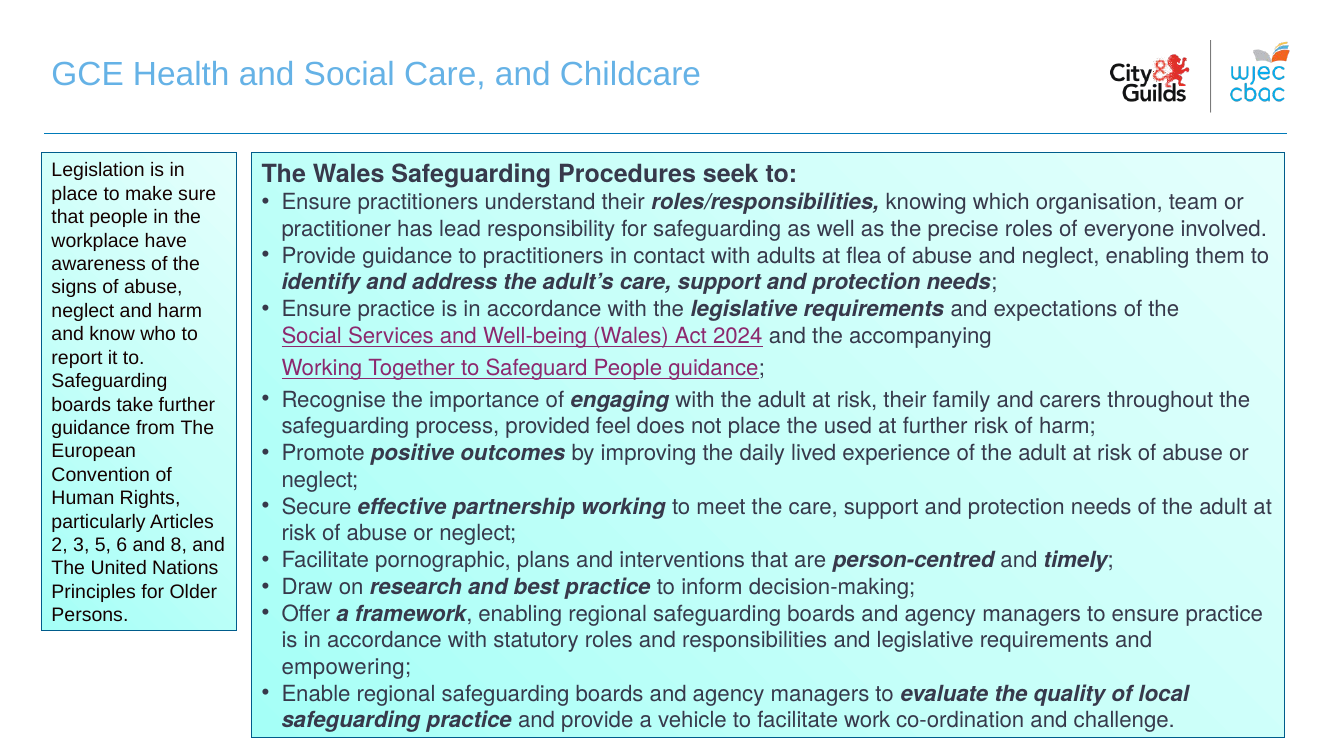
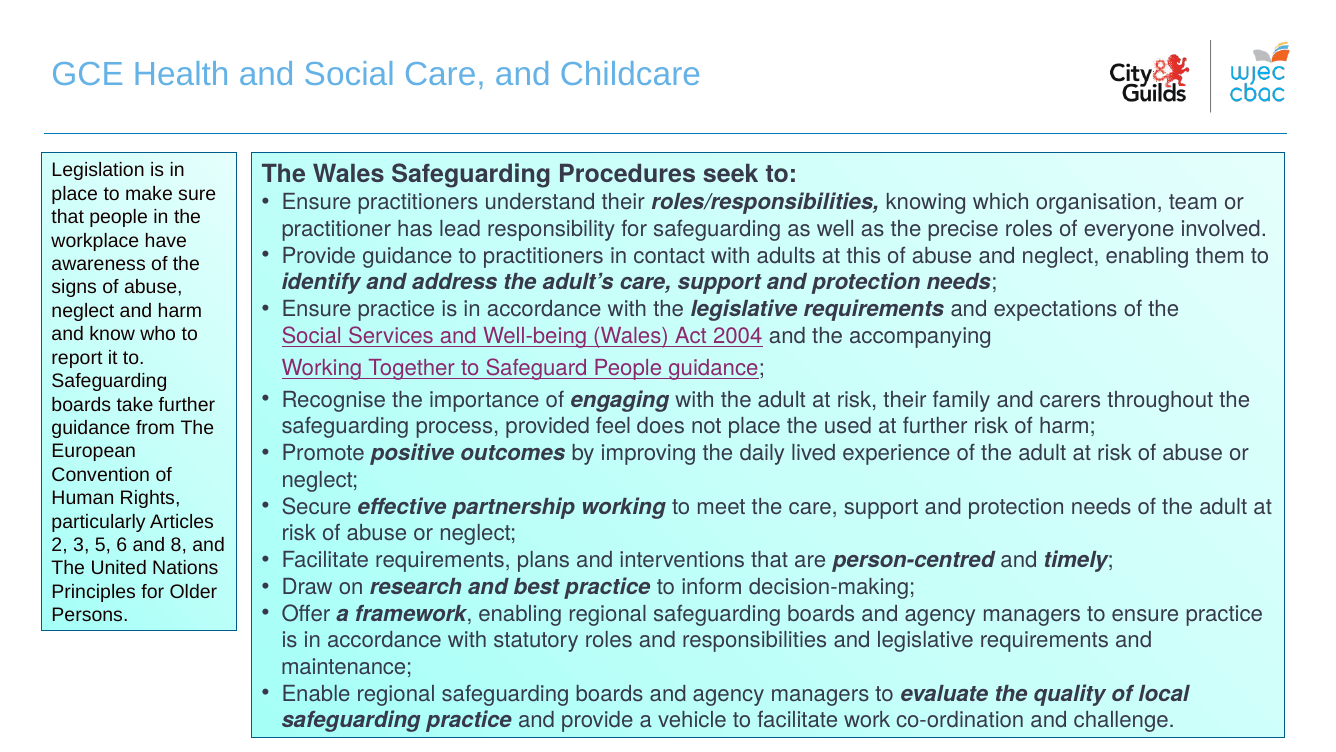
flea: flea -> this
2024: 2024 -> 2004
Facilitate pornographic: pornographic -> requirements
empowering: empowering -> maintenance
